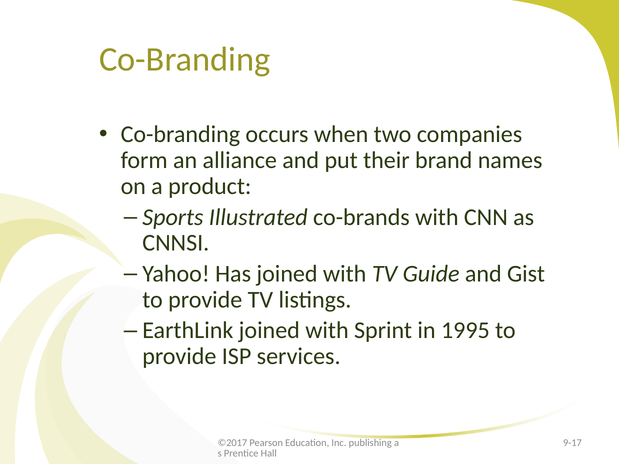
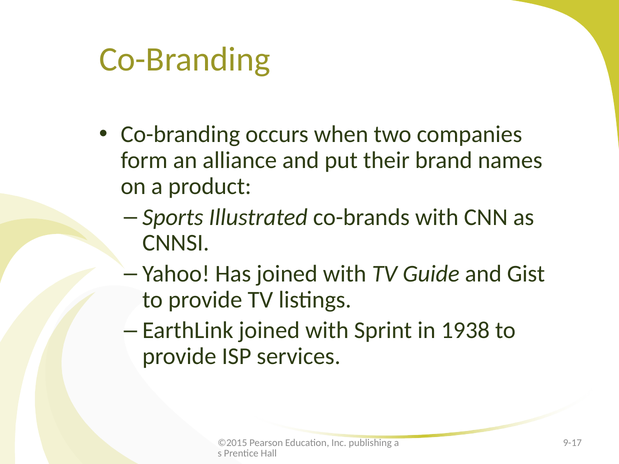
1995: 1995 -> 1938
©2017: ©2017 -> ©2015
